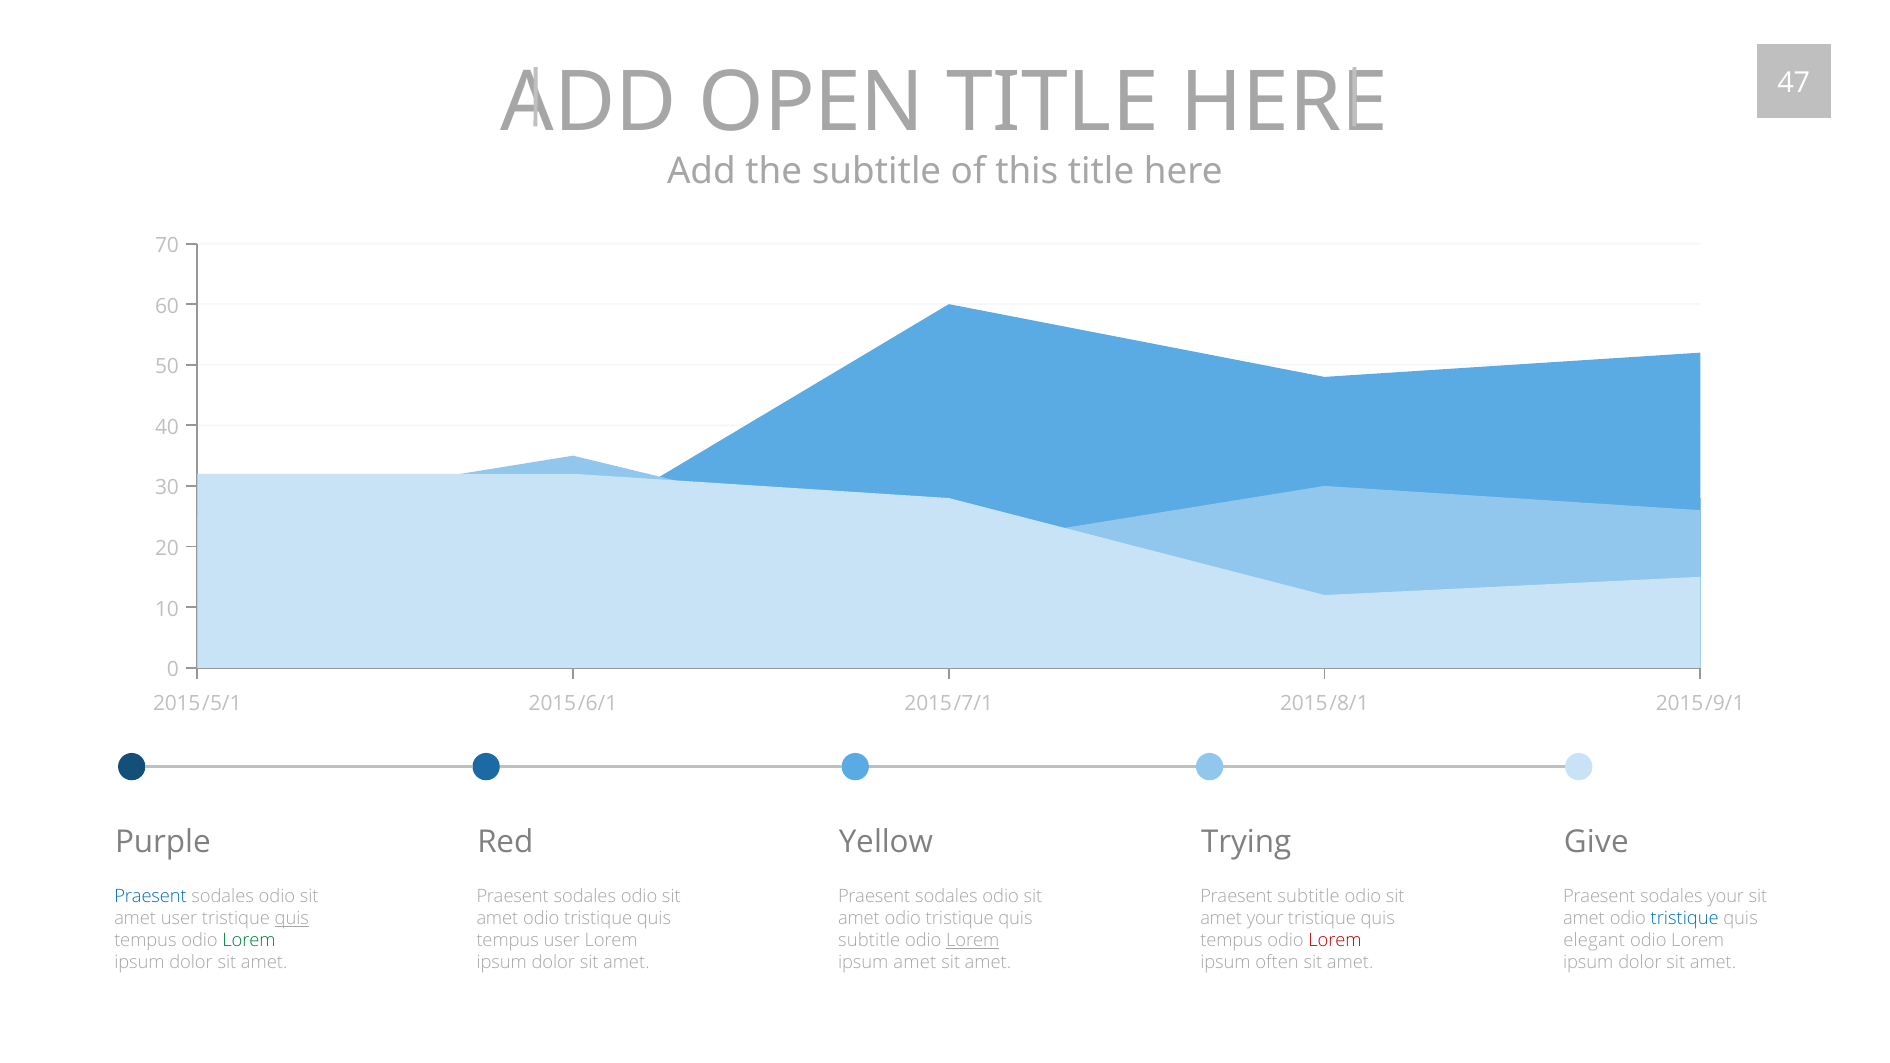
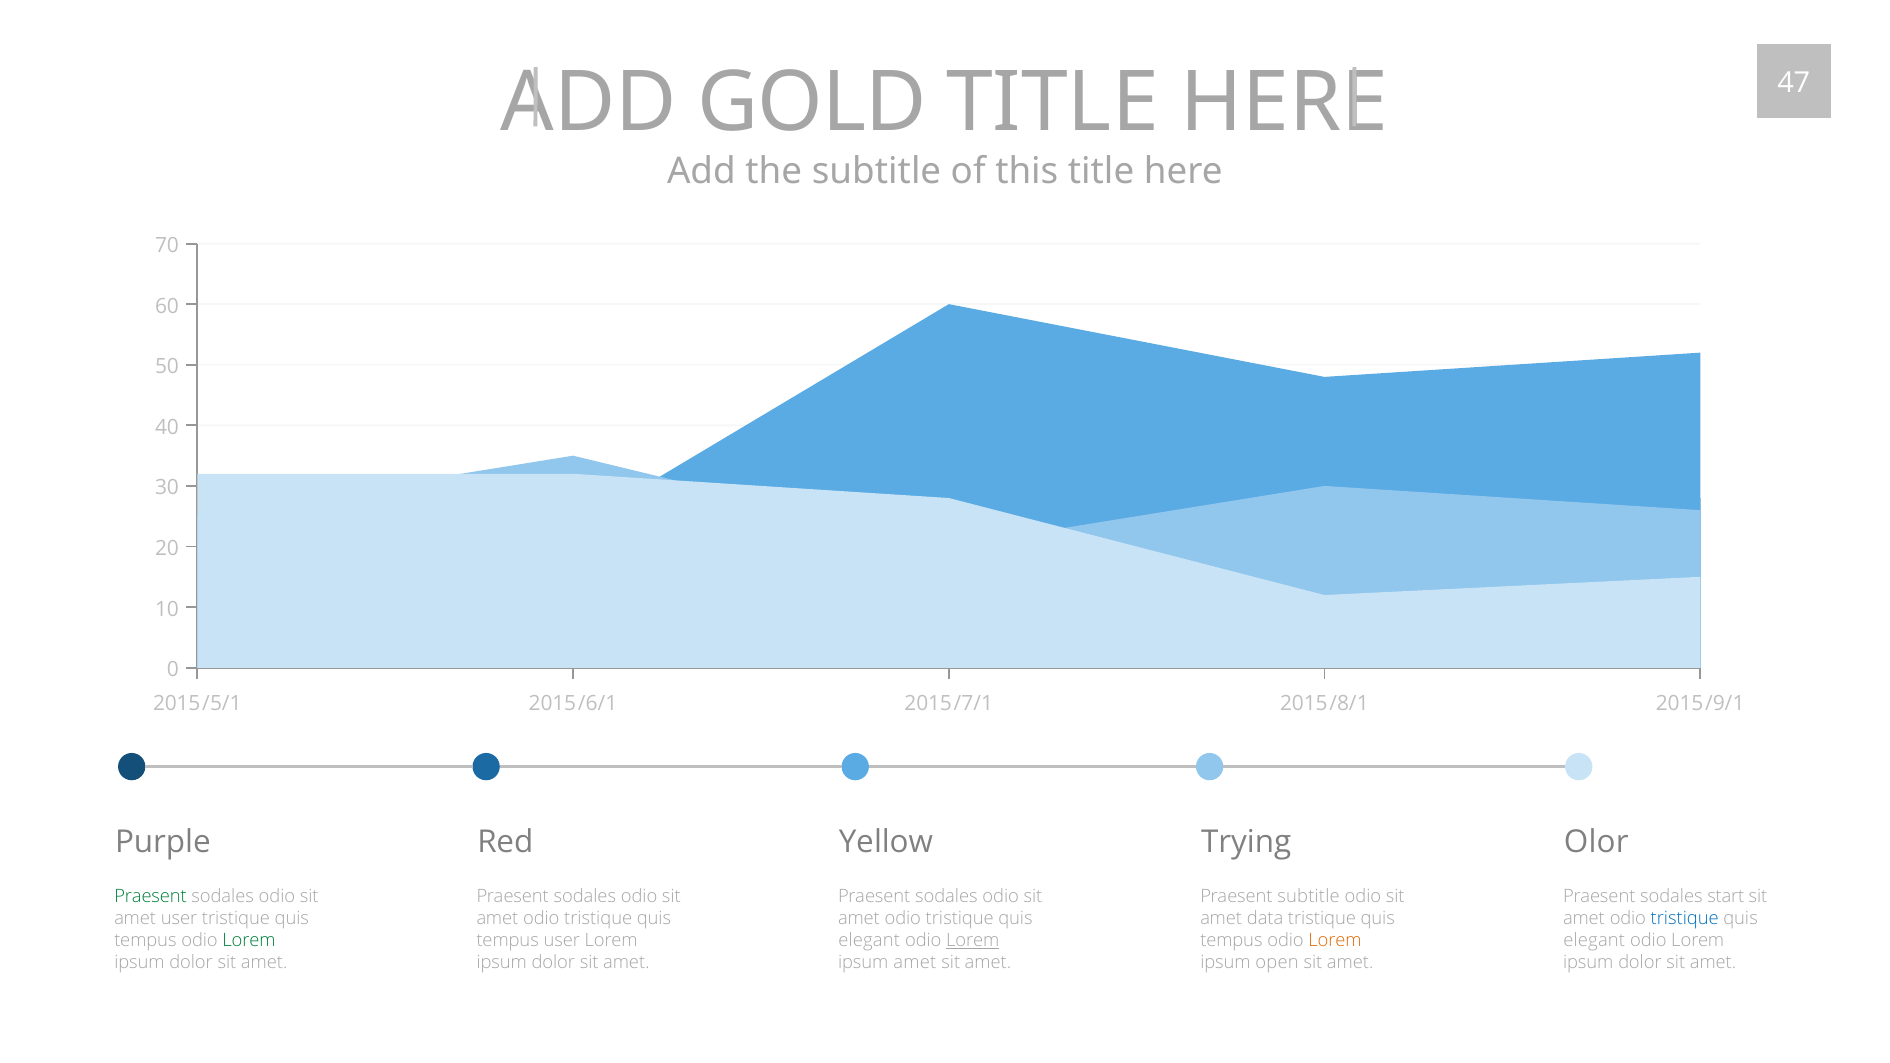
OPEN: OPEN -> GOLD
Give: Give -> Olor
Praesent at (150, 897) colour: blue -> green
sodales your: your -> start
quis at (292, 919) underline: present -> none
amet your: your -> data
subtitle at (869, 941): subtitle -> elegant
Lorem at (1335, 941) colour: red -> orange
often: often -> open
